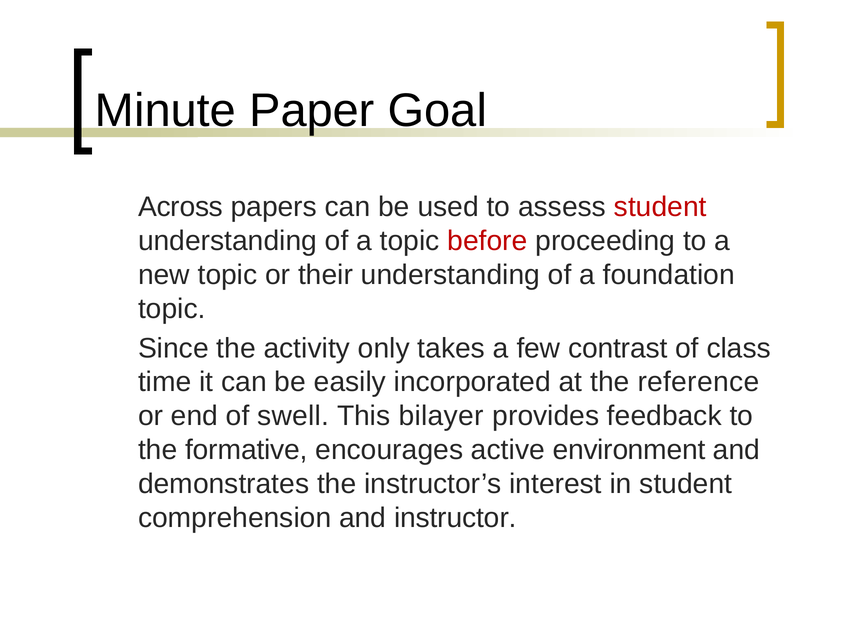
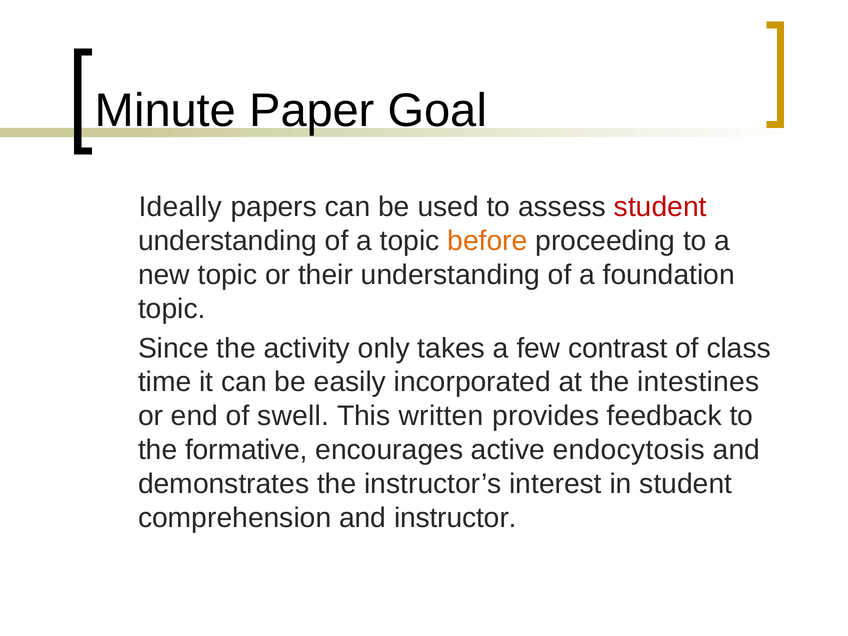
Across: Across -> Ideally
before colour: red -> orange
reference: reference -> intestines
bilayer: bilayer -> written
environment: environment -> endocytosis
